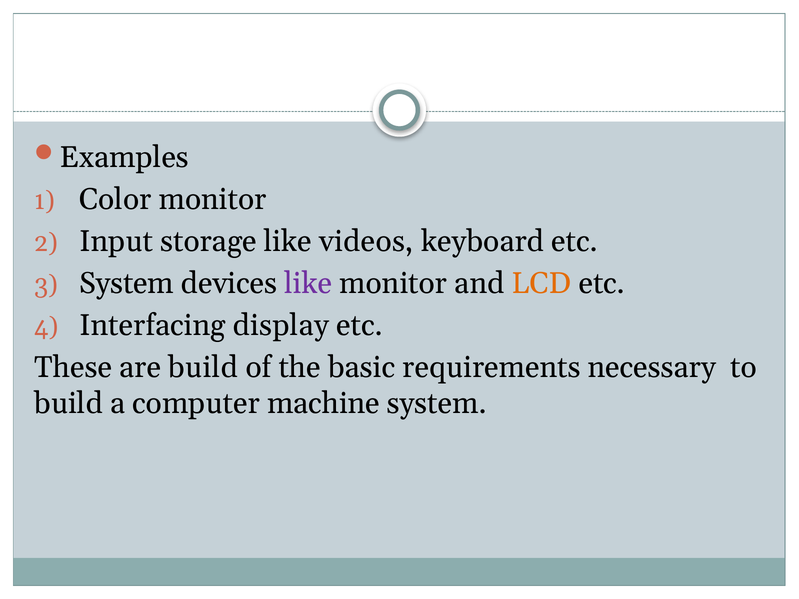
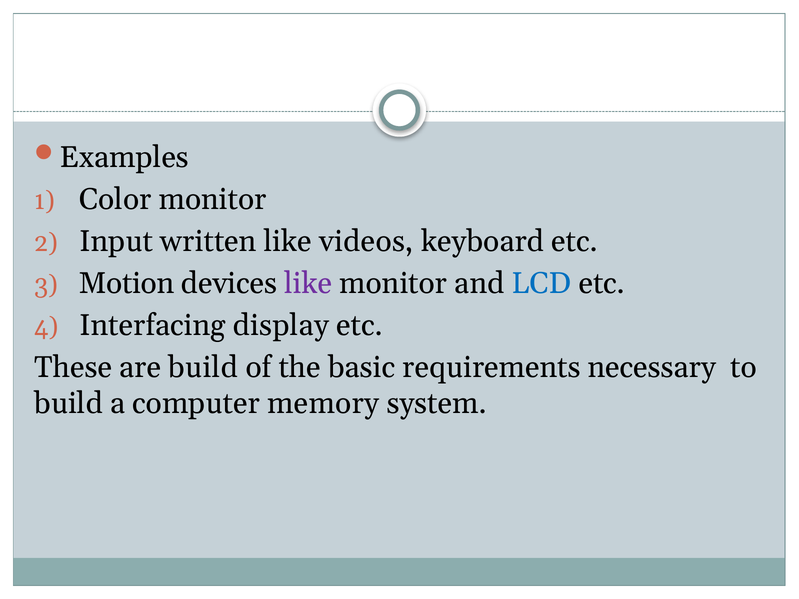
storage: storage -> written
System at (126, 283): System -> Motion
LCD colour: orange -> blue
machine: machine -> memory
